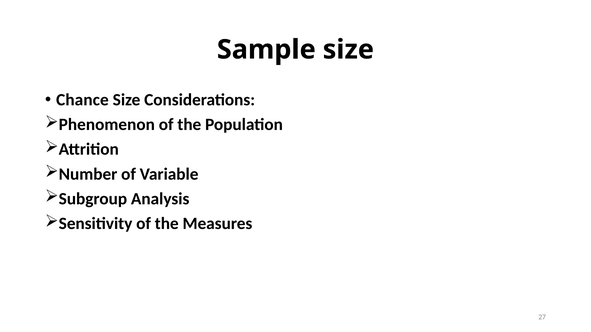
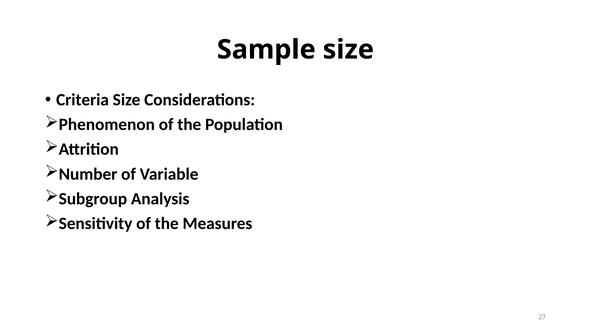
Chance: Chance -> Criteria
